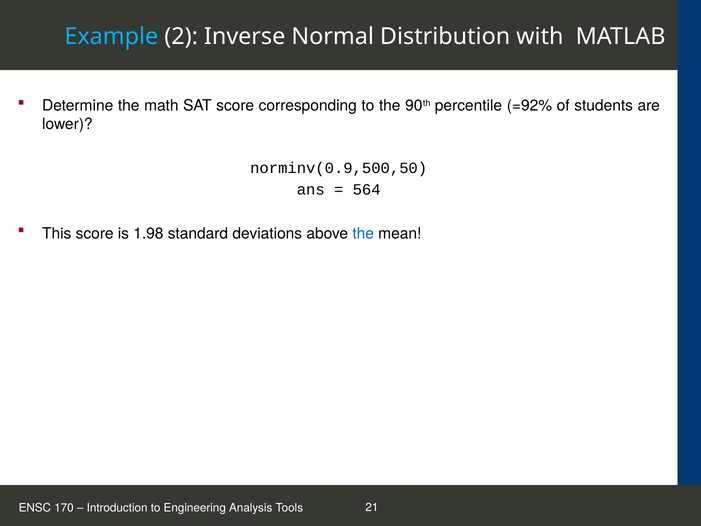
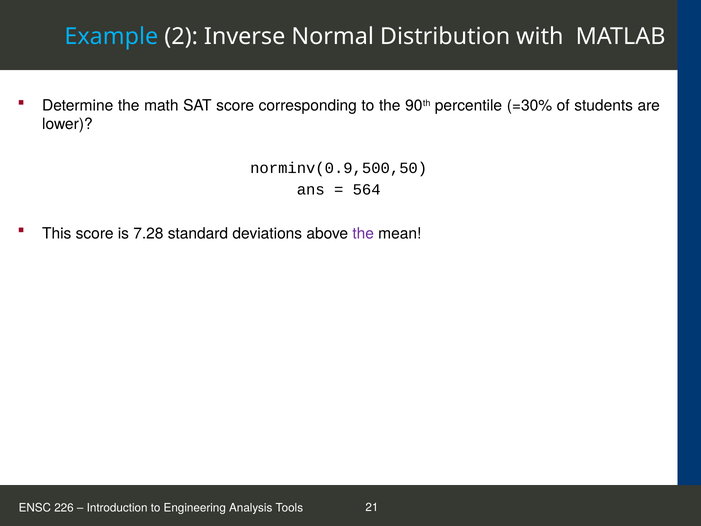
=92%: =92% -> =30%
1.98: 1.98 -> 7.28
the at (363, 233) colour: blue -> purple
170: 170 -> 226
